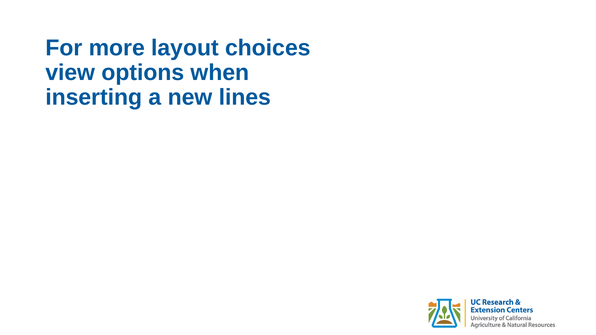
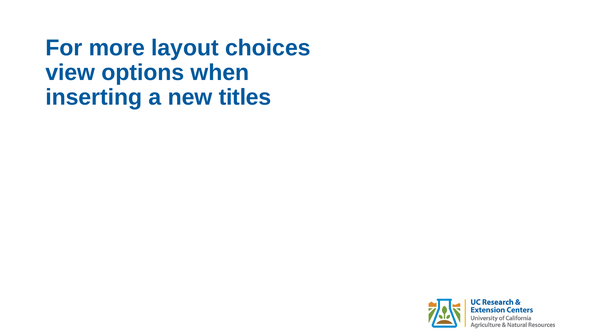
lines: lines -> titles
